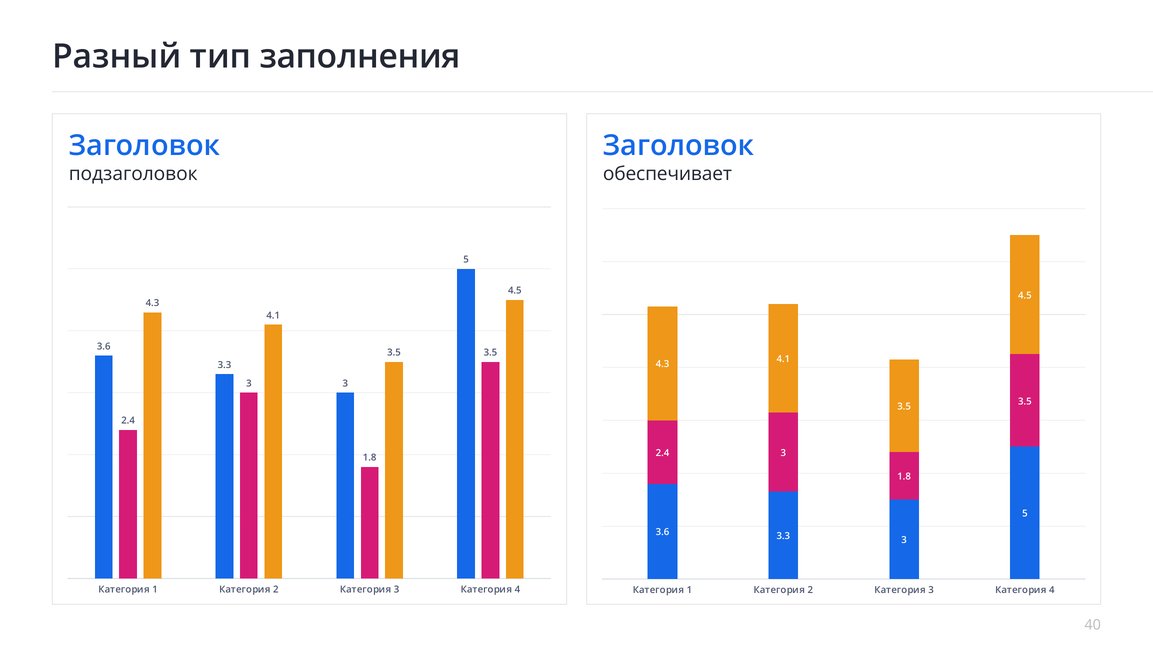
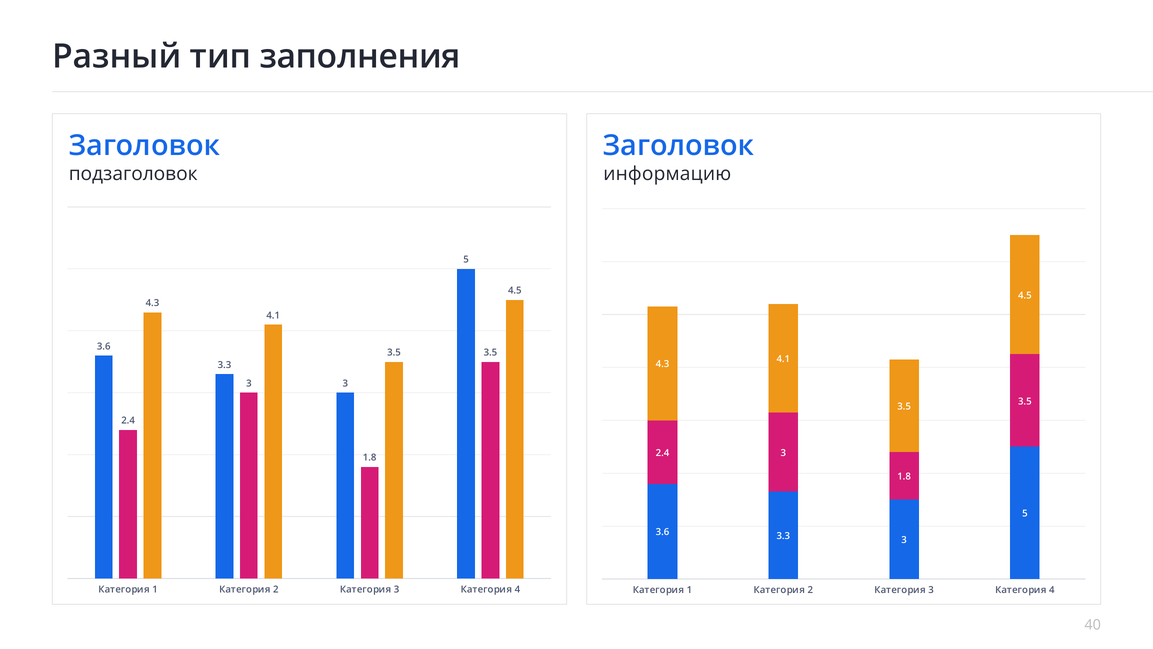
обеспечивает: обеспечивает -> информацию
